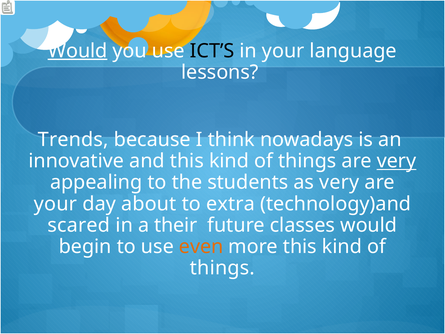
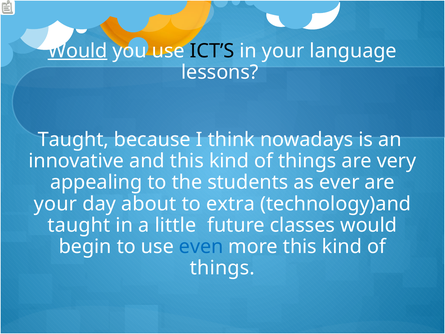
Trends at (73, 140): Trends -> Taught
very at (397, 161) underline: present -> none
as very: very -> ever
scared at (79, 225): scared -> taught
their: their -> little
even colour: orange -> blue
